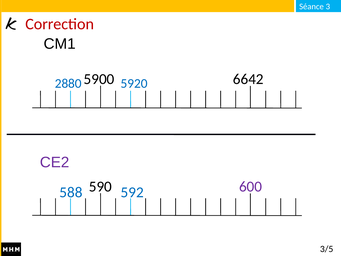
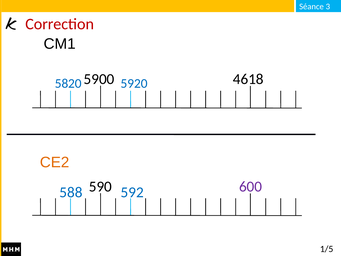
6642: 6642 -> 4618
2880: 2880 -> 5820
CE2 colour: purple -> orange
3/5: 3/5 -> 1/5
